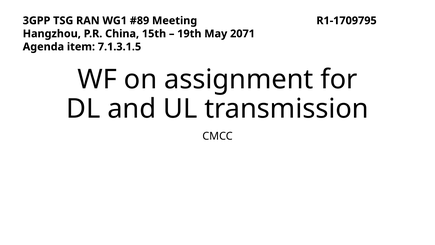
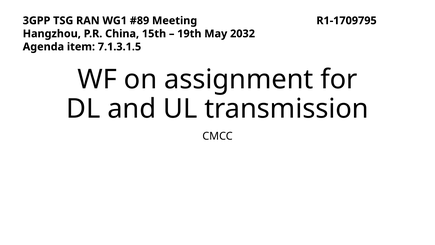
2071: 2071 -> 2032
